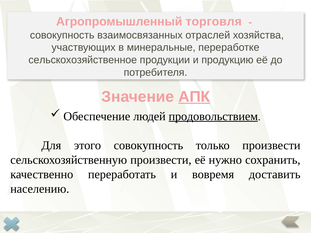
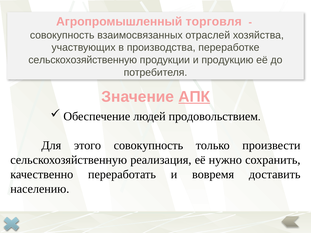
минеральные: минеральные -> производства
сельскохозяйственное at (83, 60): сельскохозяйственное -> сельскохозяйственную
продовольствием underline: present -> none
сельскохозяйственную произвести: произвести -> реализация
